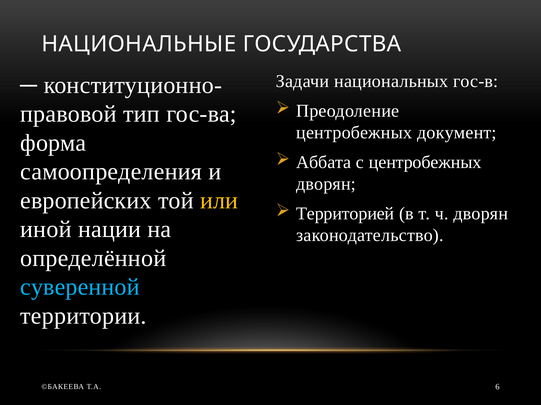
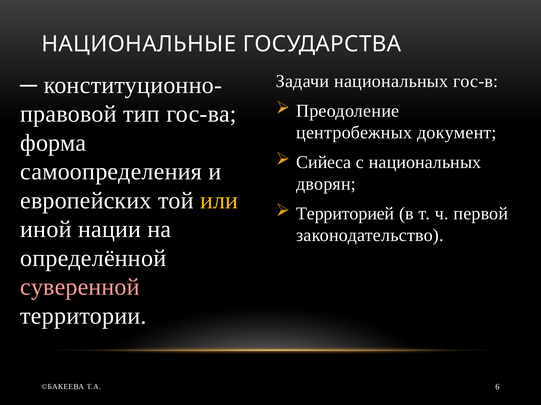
Аббата: Аббата -> Сийеса
с центробежных: центробежных -> национальных
ч дворян: дворян -> первой
суверенной colour: light blue -> pink
